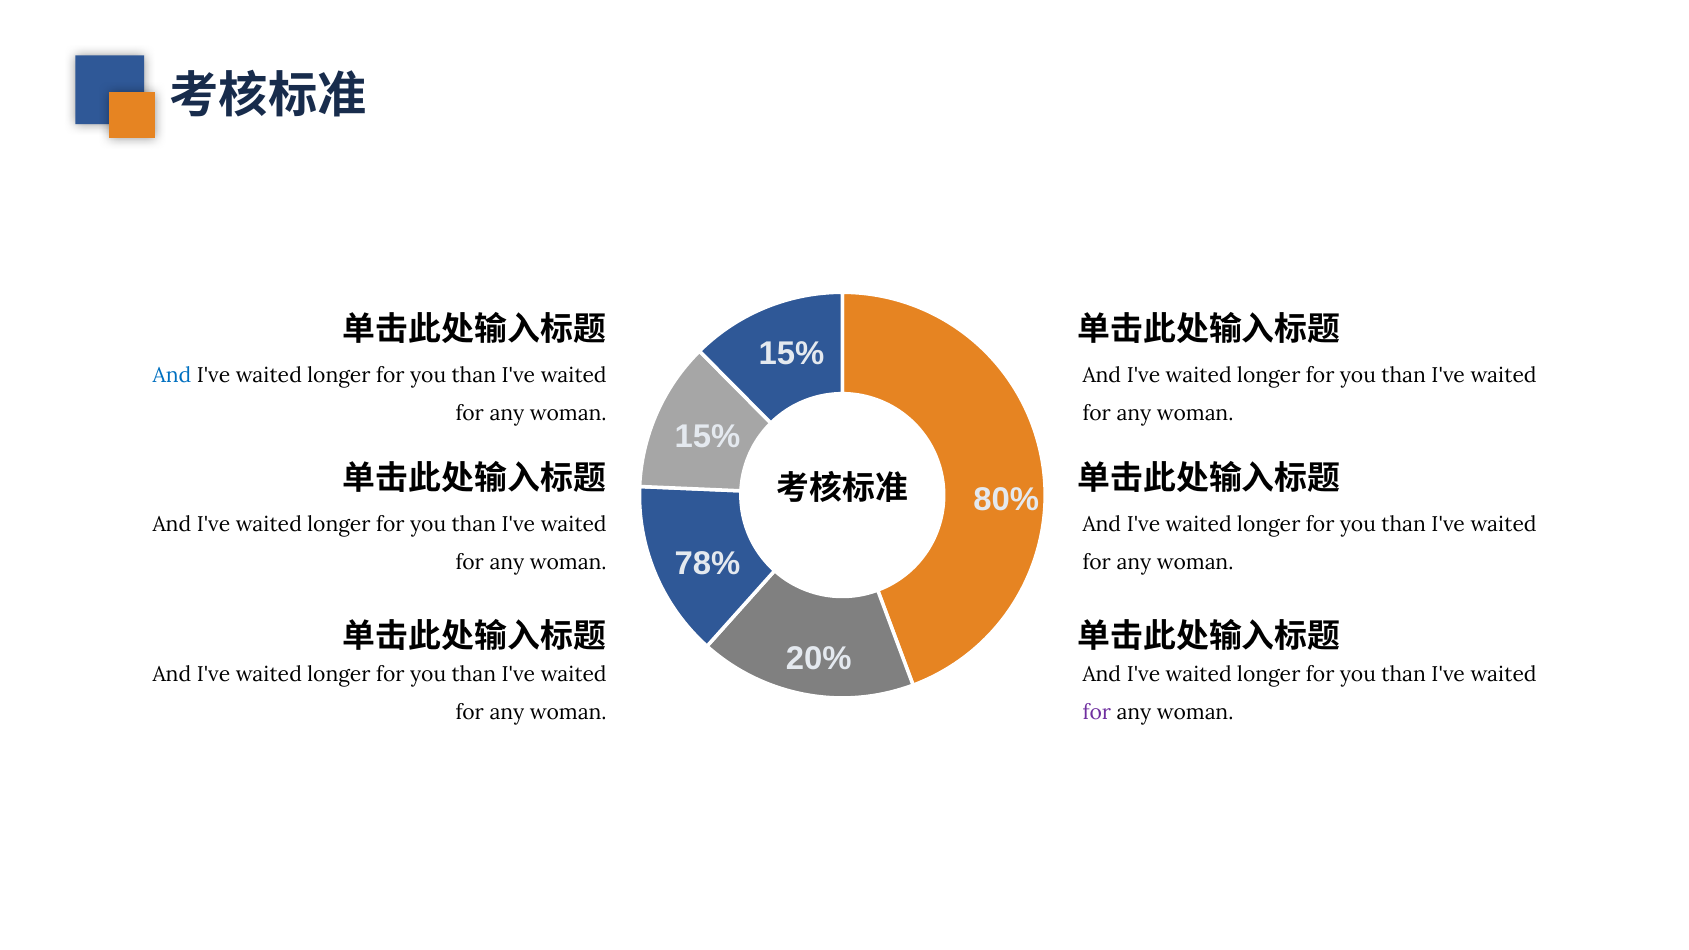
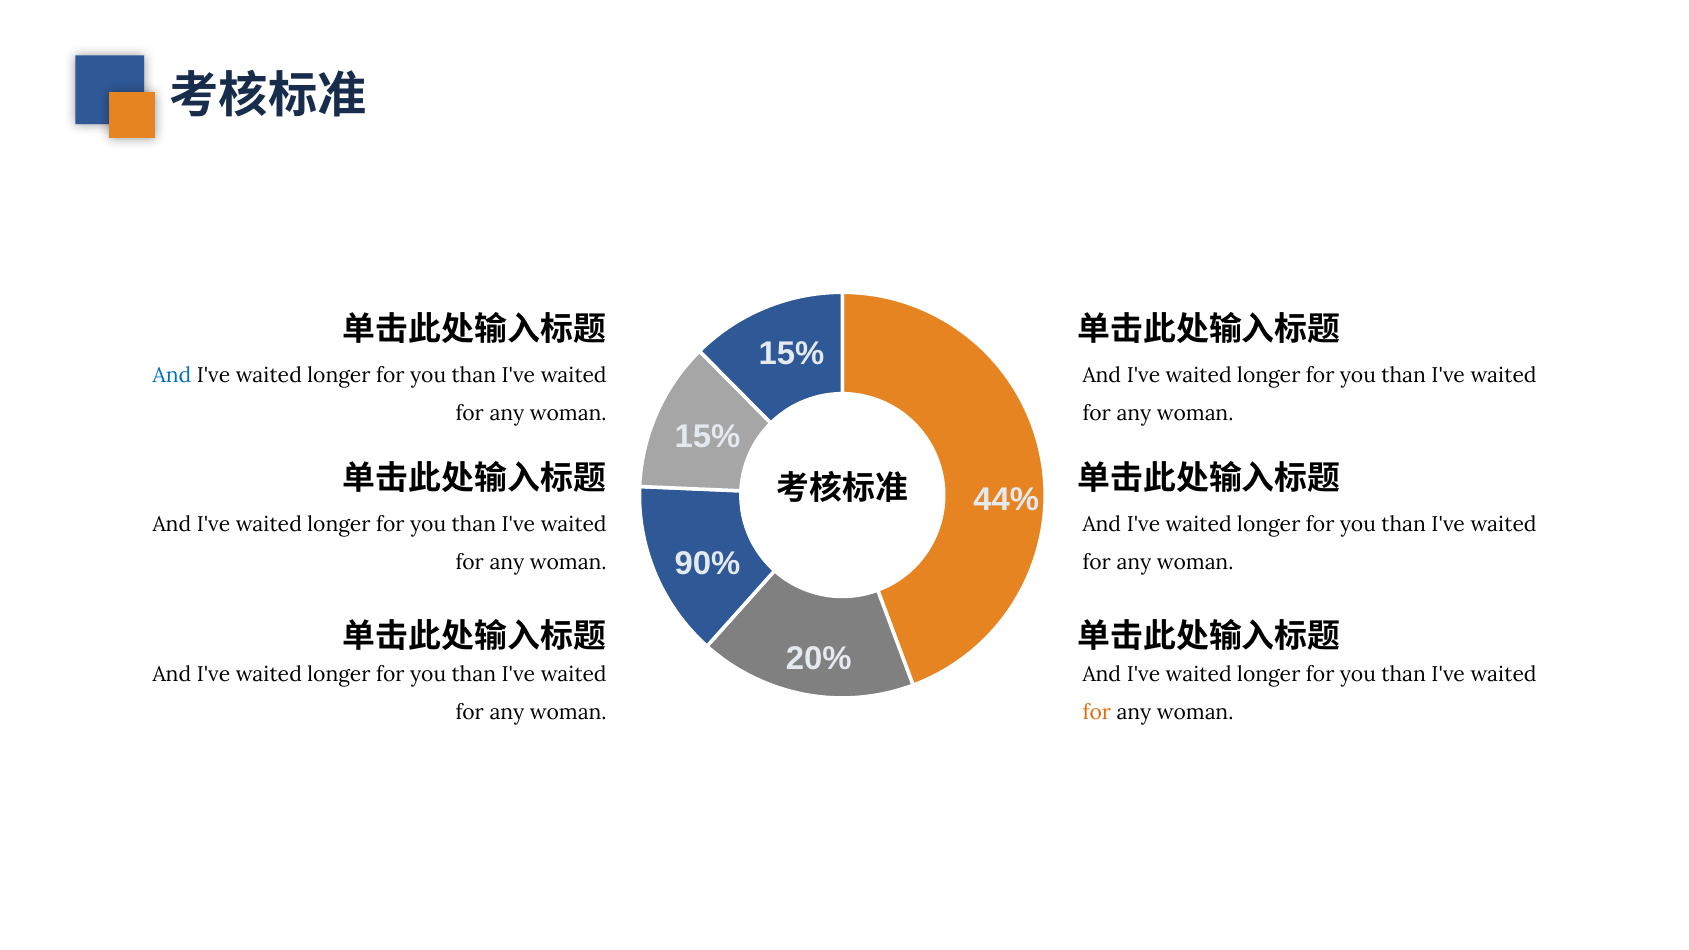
80%: 80% -> 44%
78%: 78% -> 90%
for at (1097, 713) colour: purple -> orange
